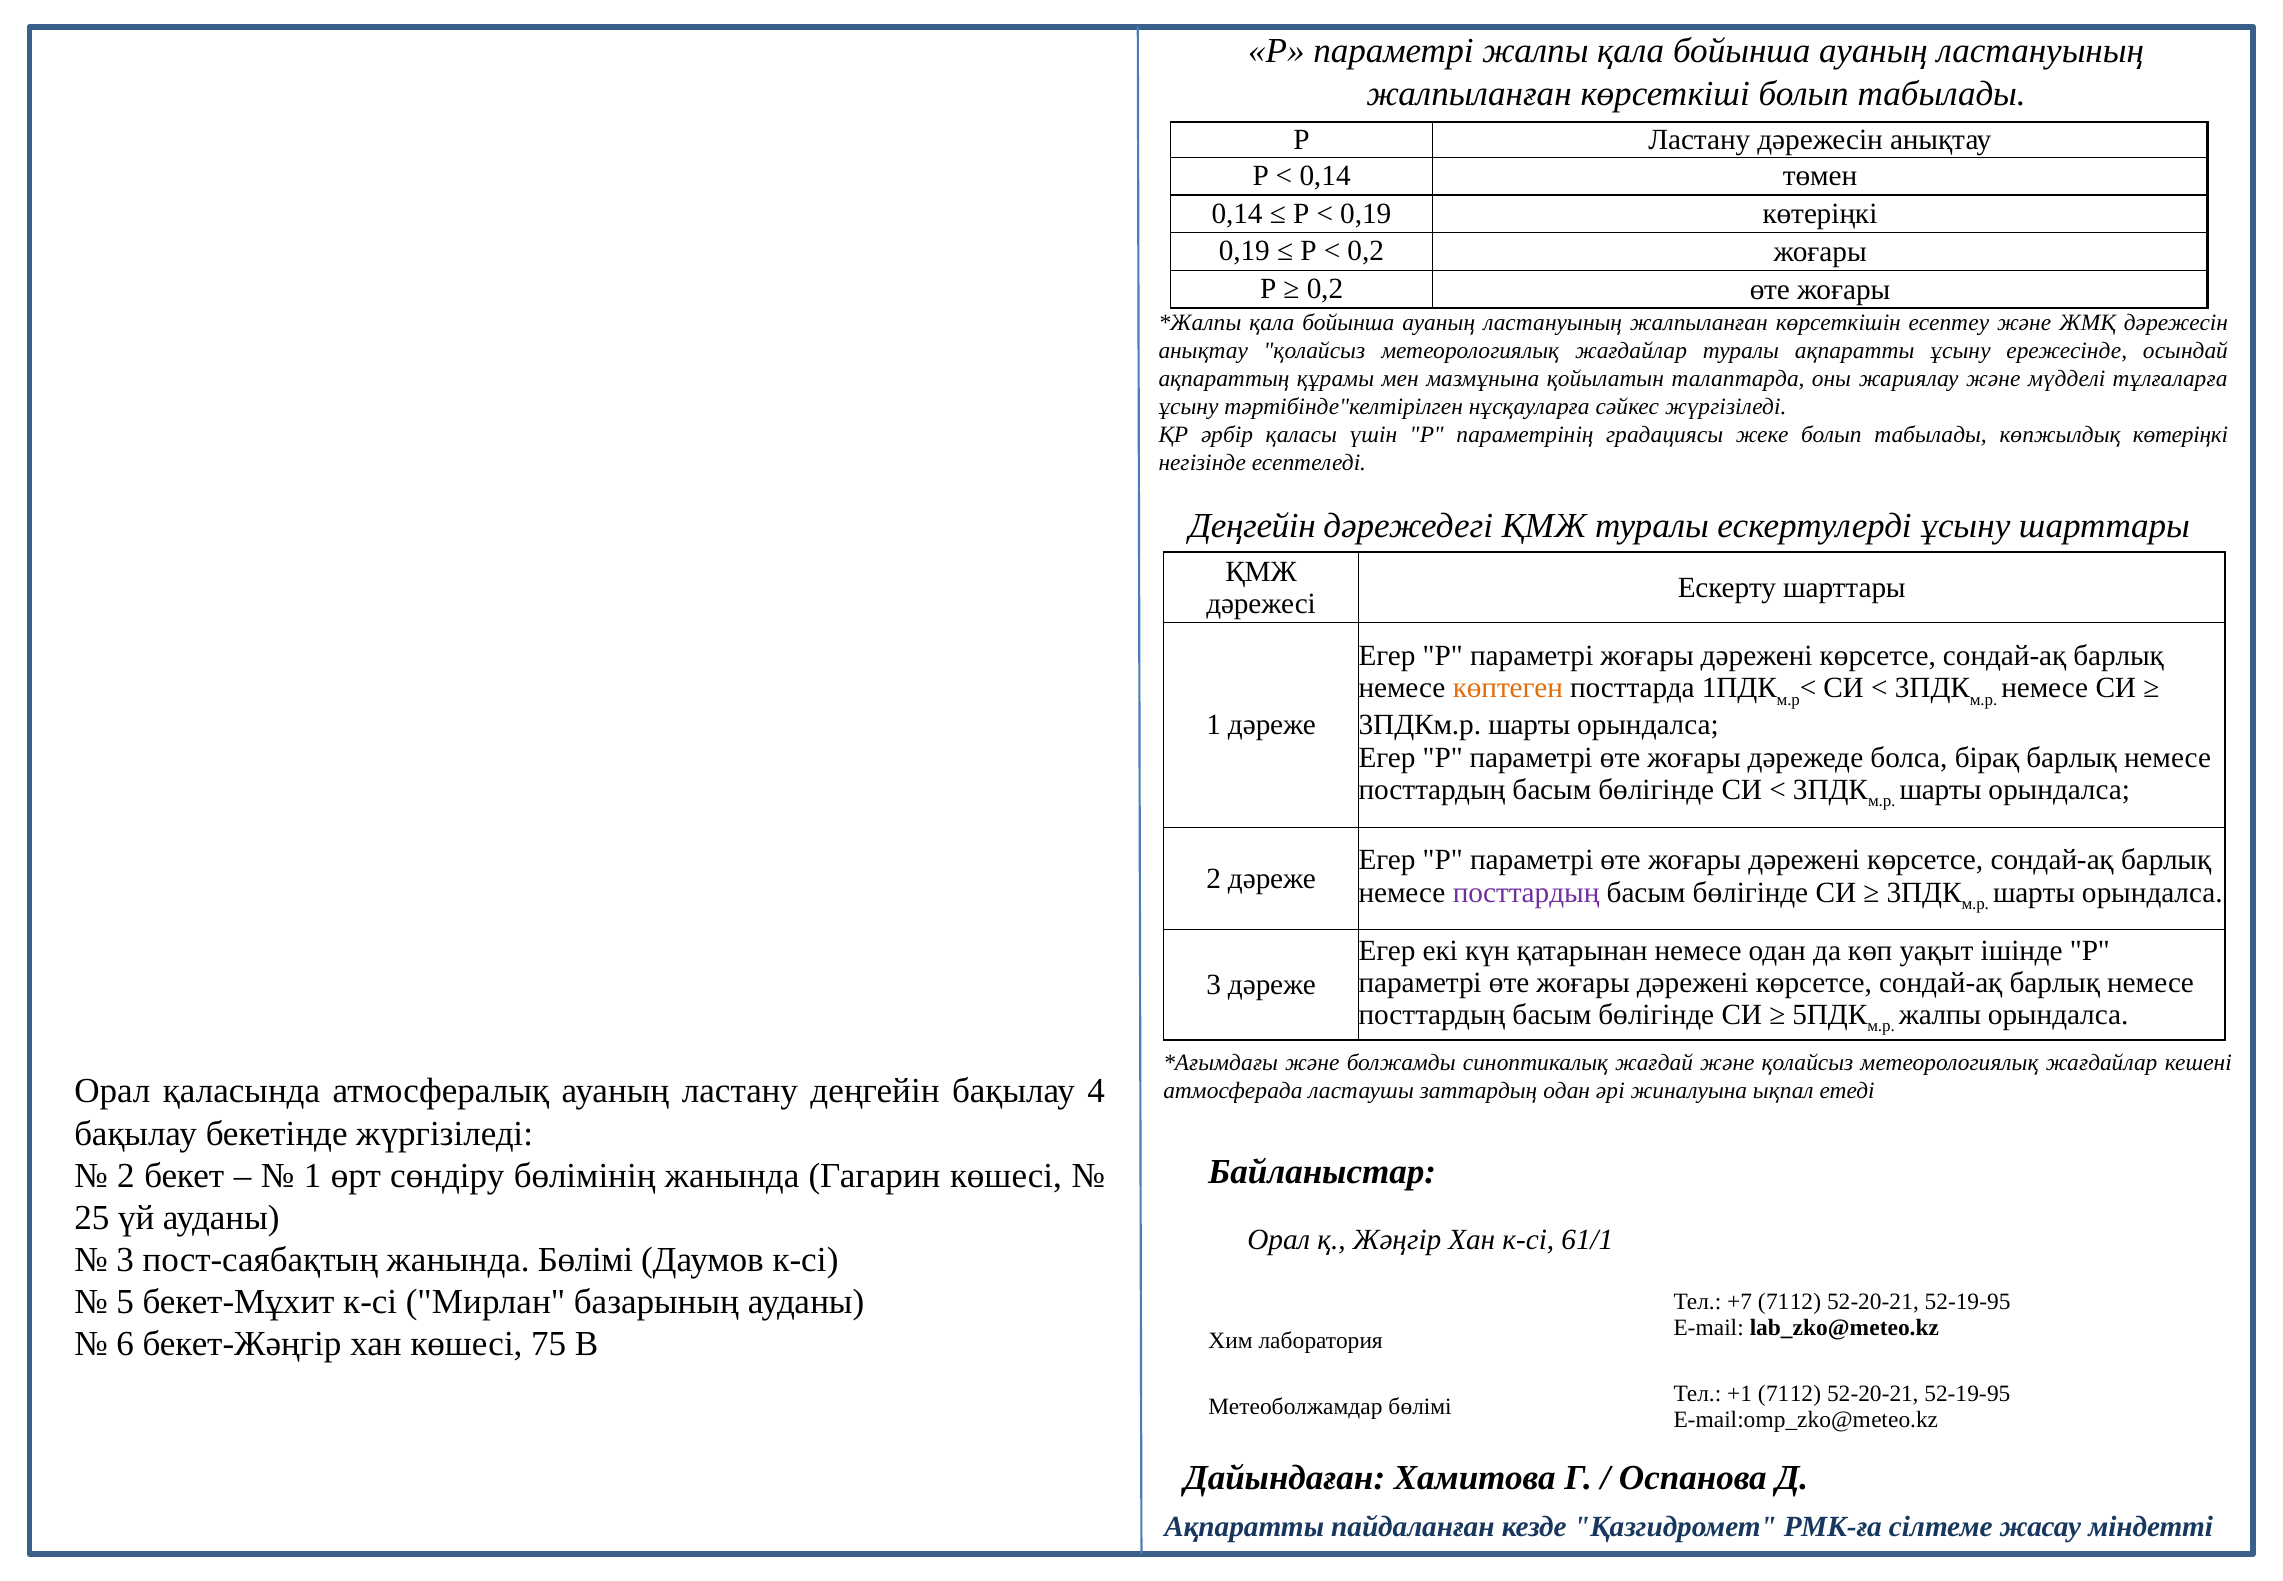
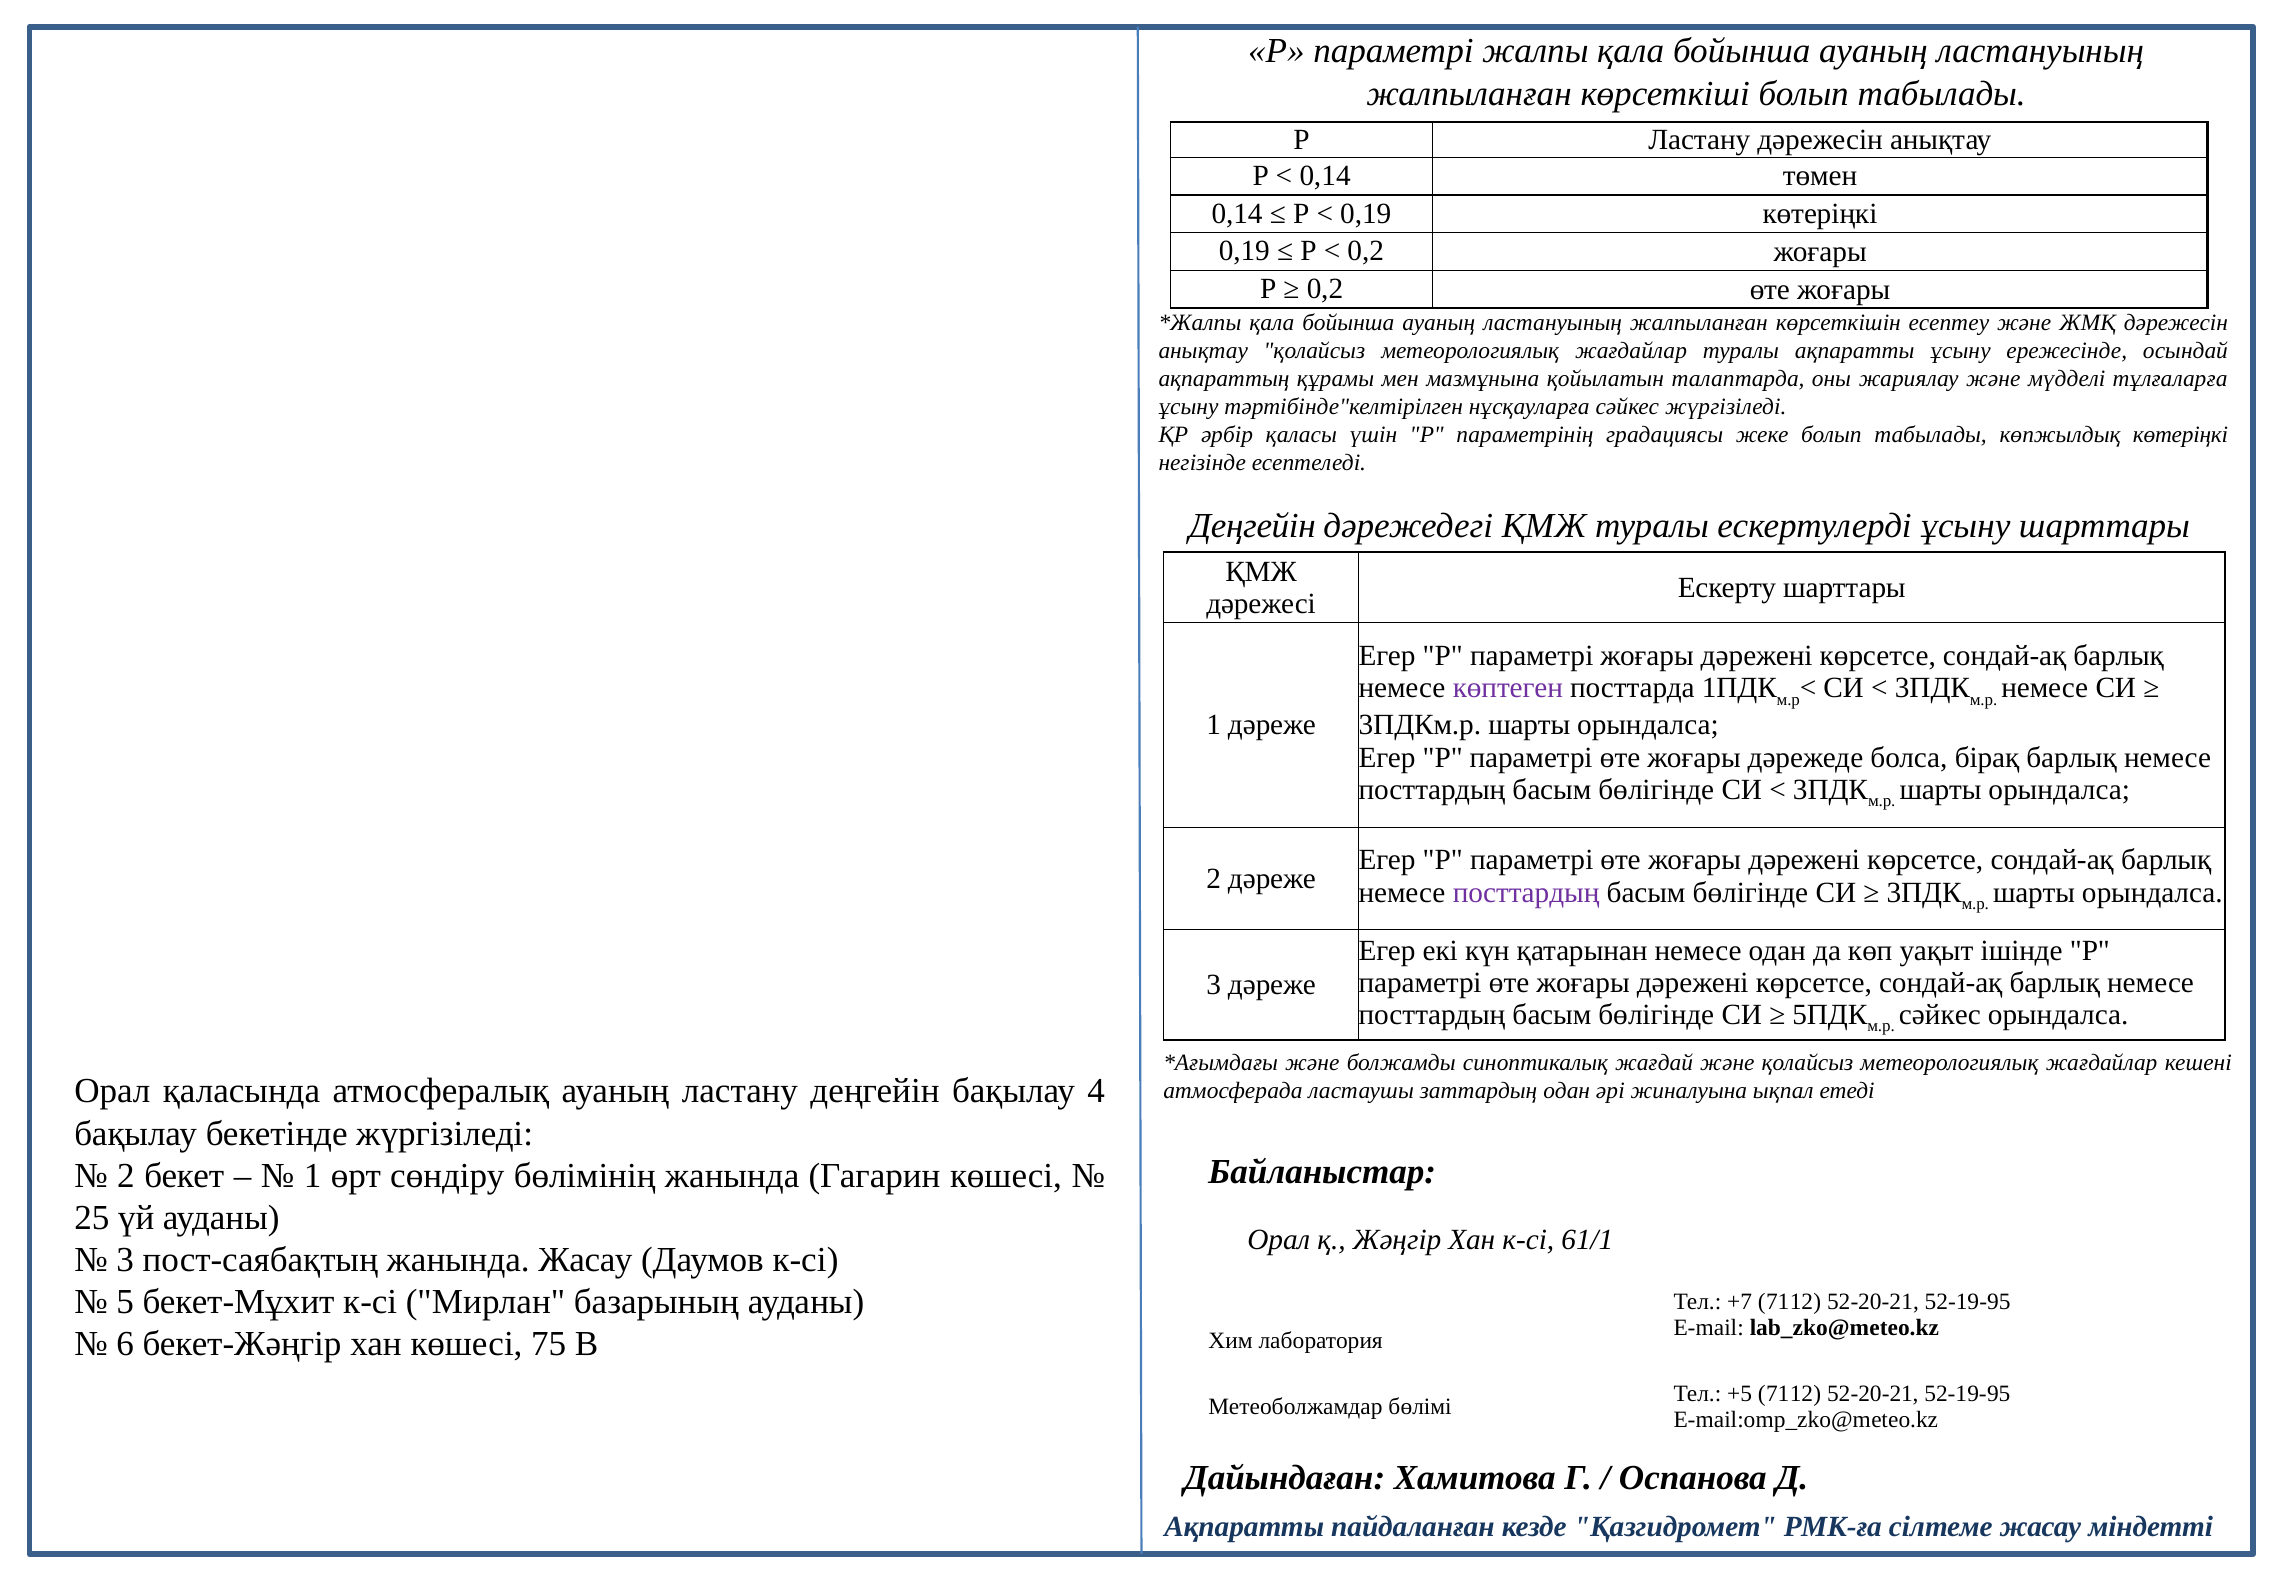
көптеген colour: orange -> purple
жалпы at (1940, 1015): жалпы -> сәйкес
жанында Бөлімі: Бөлімі -> Жасау
+1: +1 -> +5
